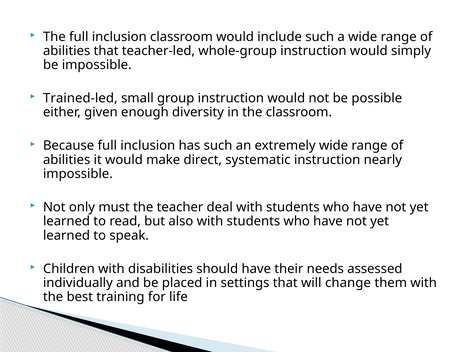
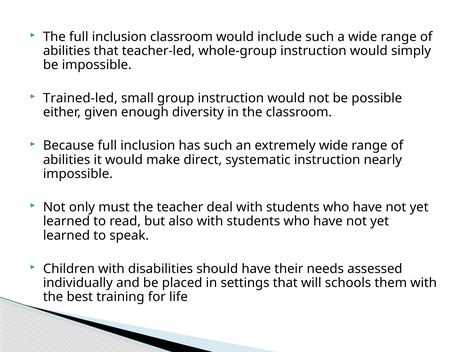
change: change -> schools
